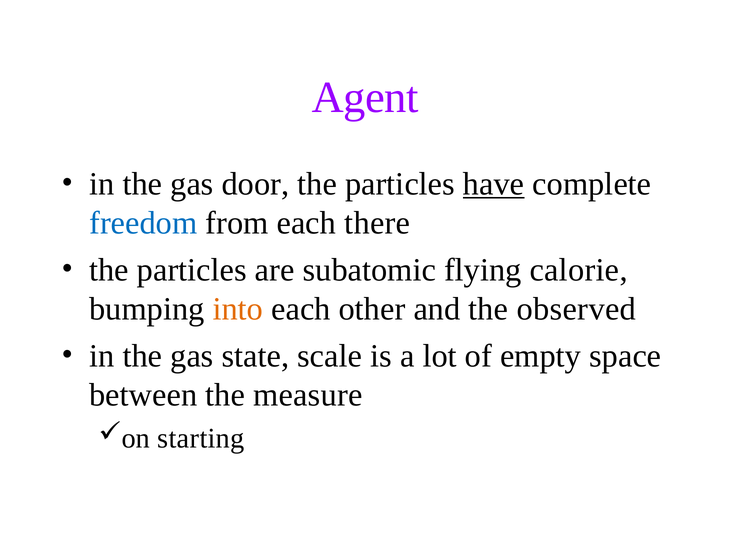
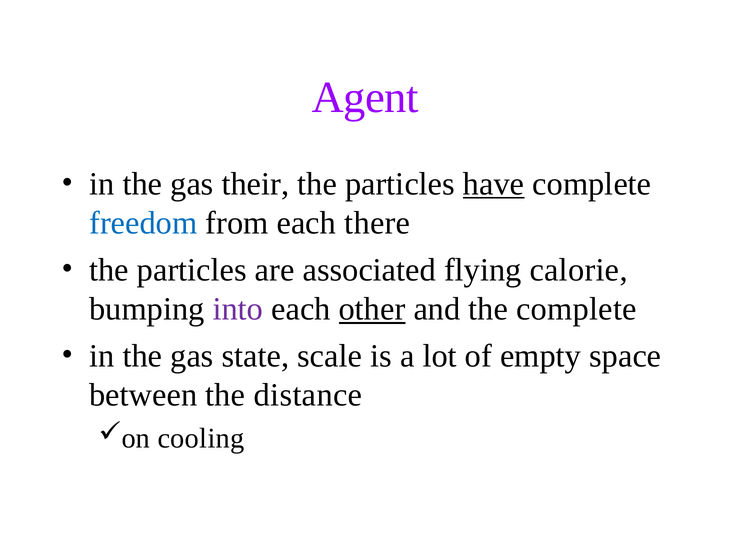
door: door -> their
subatomic: subatomic -> associated
into colour: orange -> purple
other underline: none -> present
the observed: observed -> complete
measure: measure -> distance
starting: starting -> cooling
